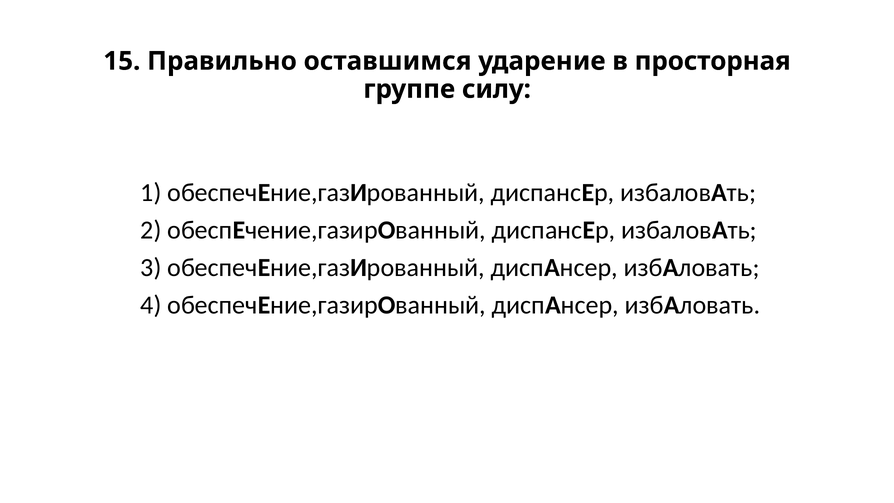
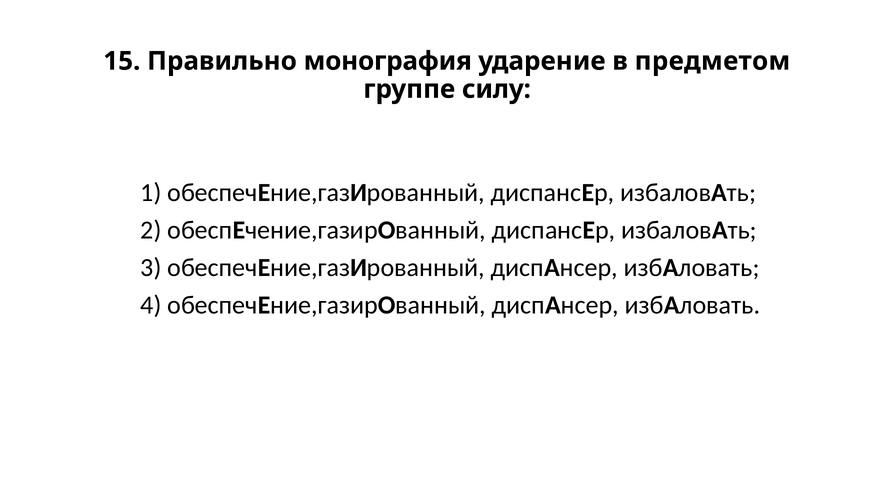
оставшимся: оставшимся -> монография
просторная: просторная -> предметом
